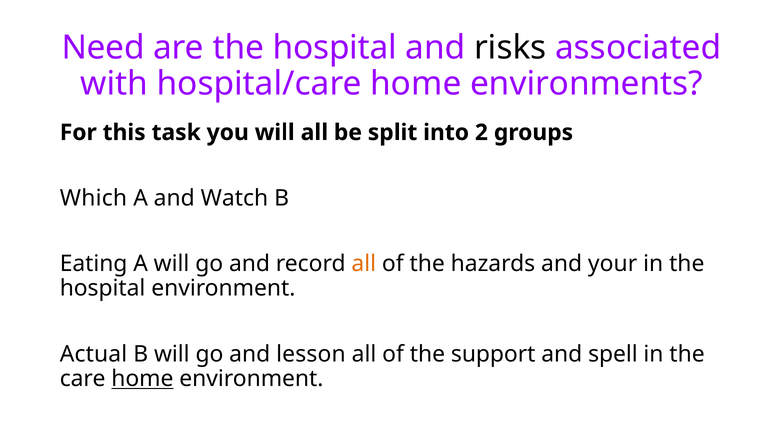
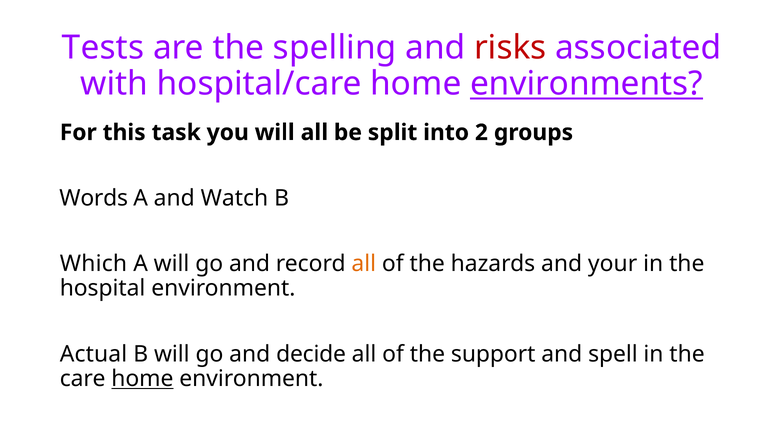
Need: Need -> Tests
are the hospital: hospital -> spelling
risks colour: black -> red
environments underline: none -> present
Which: Which -> Words
Eating: Eating -> Which
lesson: lesson -> decide
